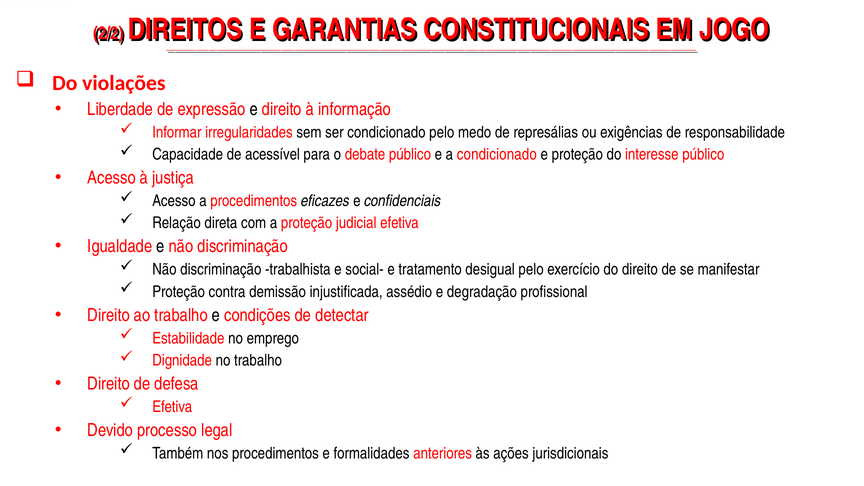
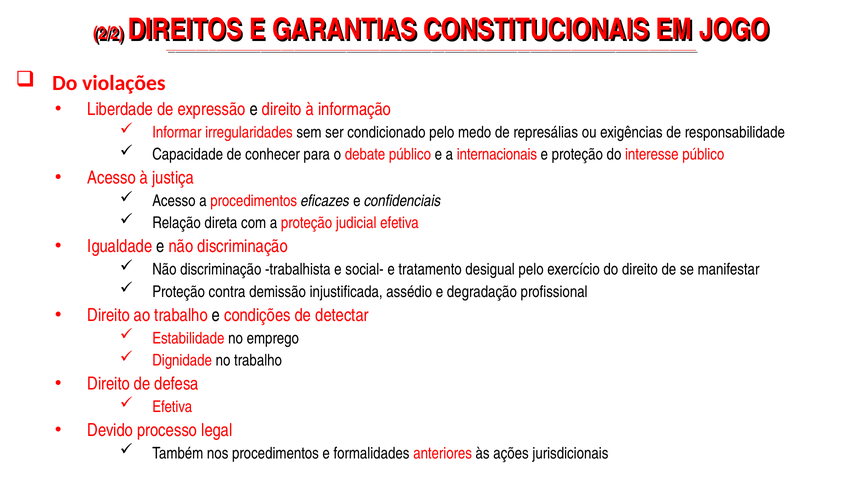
acessível: acessível -> conhecer
a condicionado: condicionado -> internacionais
